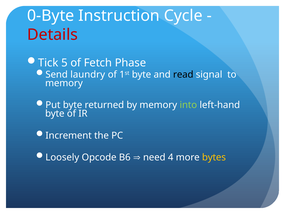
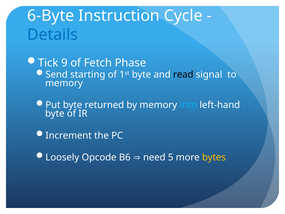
0-Byte: 0-Byte -> 6-Byte
Details colour: red -> blue
5: 5 -> 9
laundry: laundry -> starting
into colour: light green -> light blue
4: 4 -> 5
